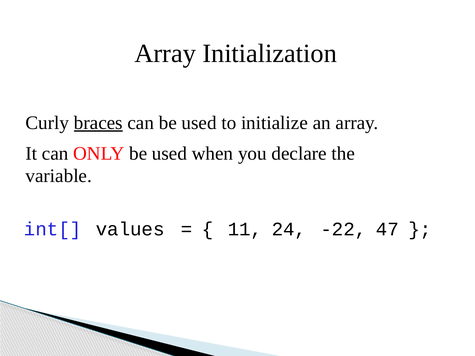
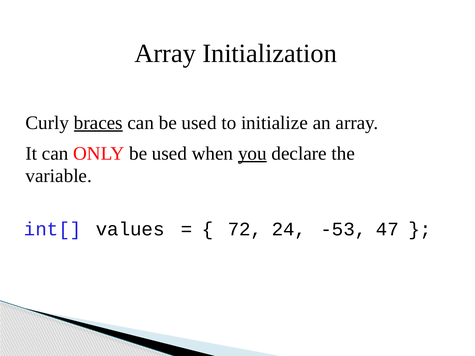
you underline: none -> present
11: 11 -> 72
-22: -22 -> -53
